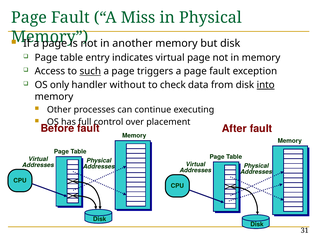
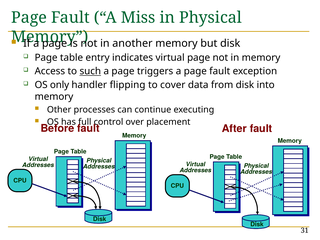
without: without -> flipping
check: check -> cover
into underline: present -> none
